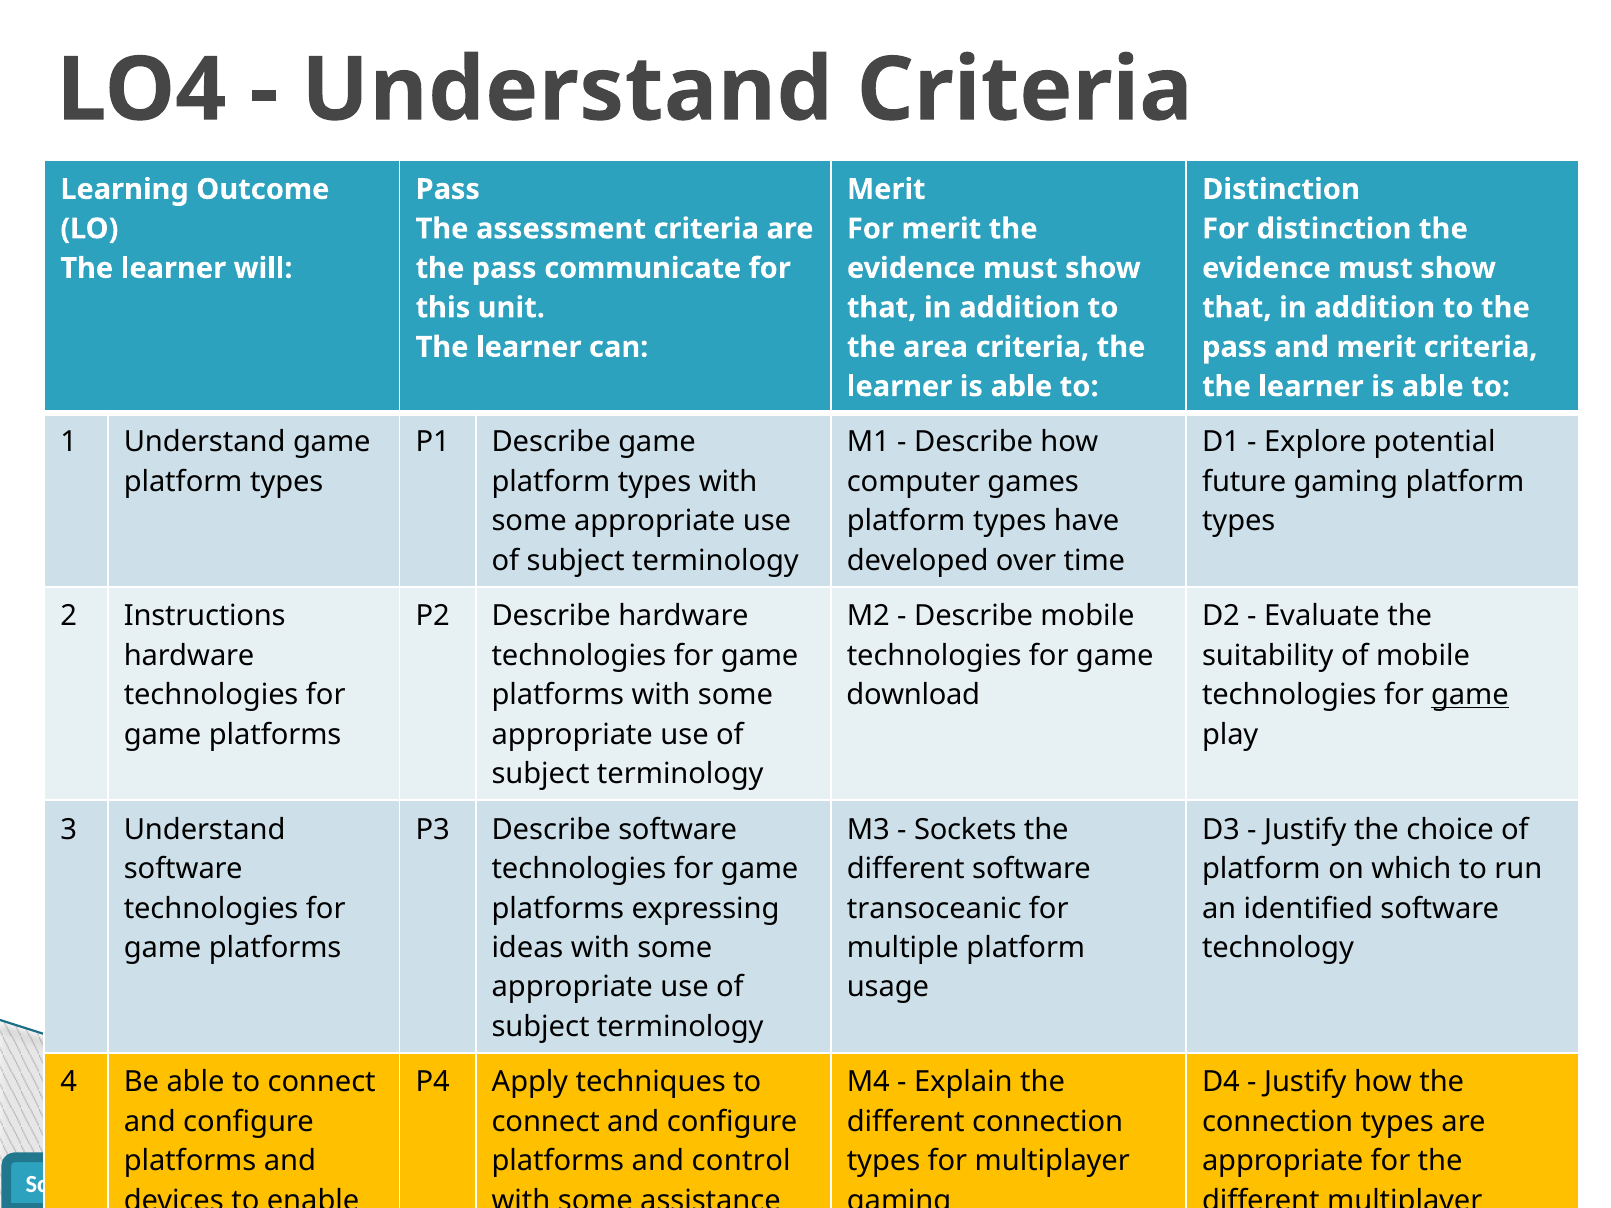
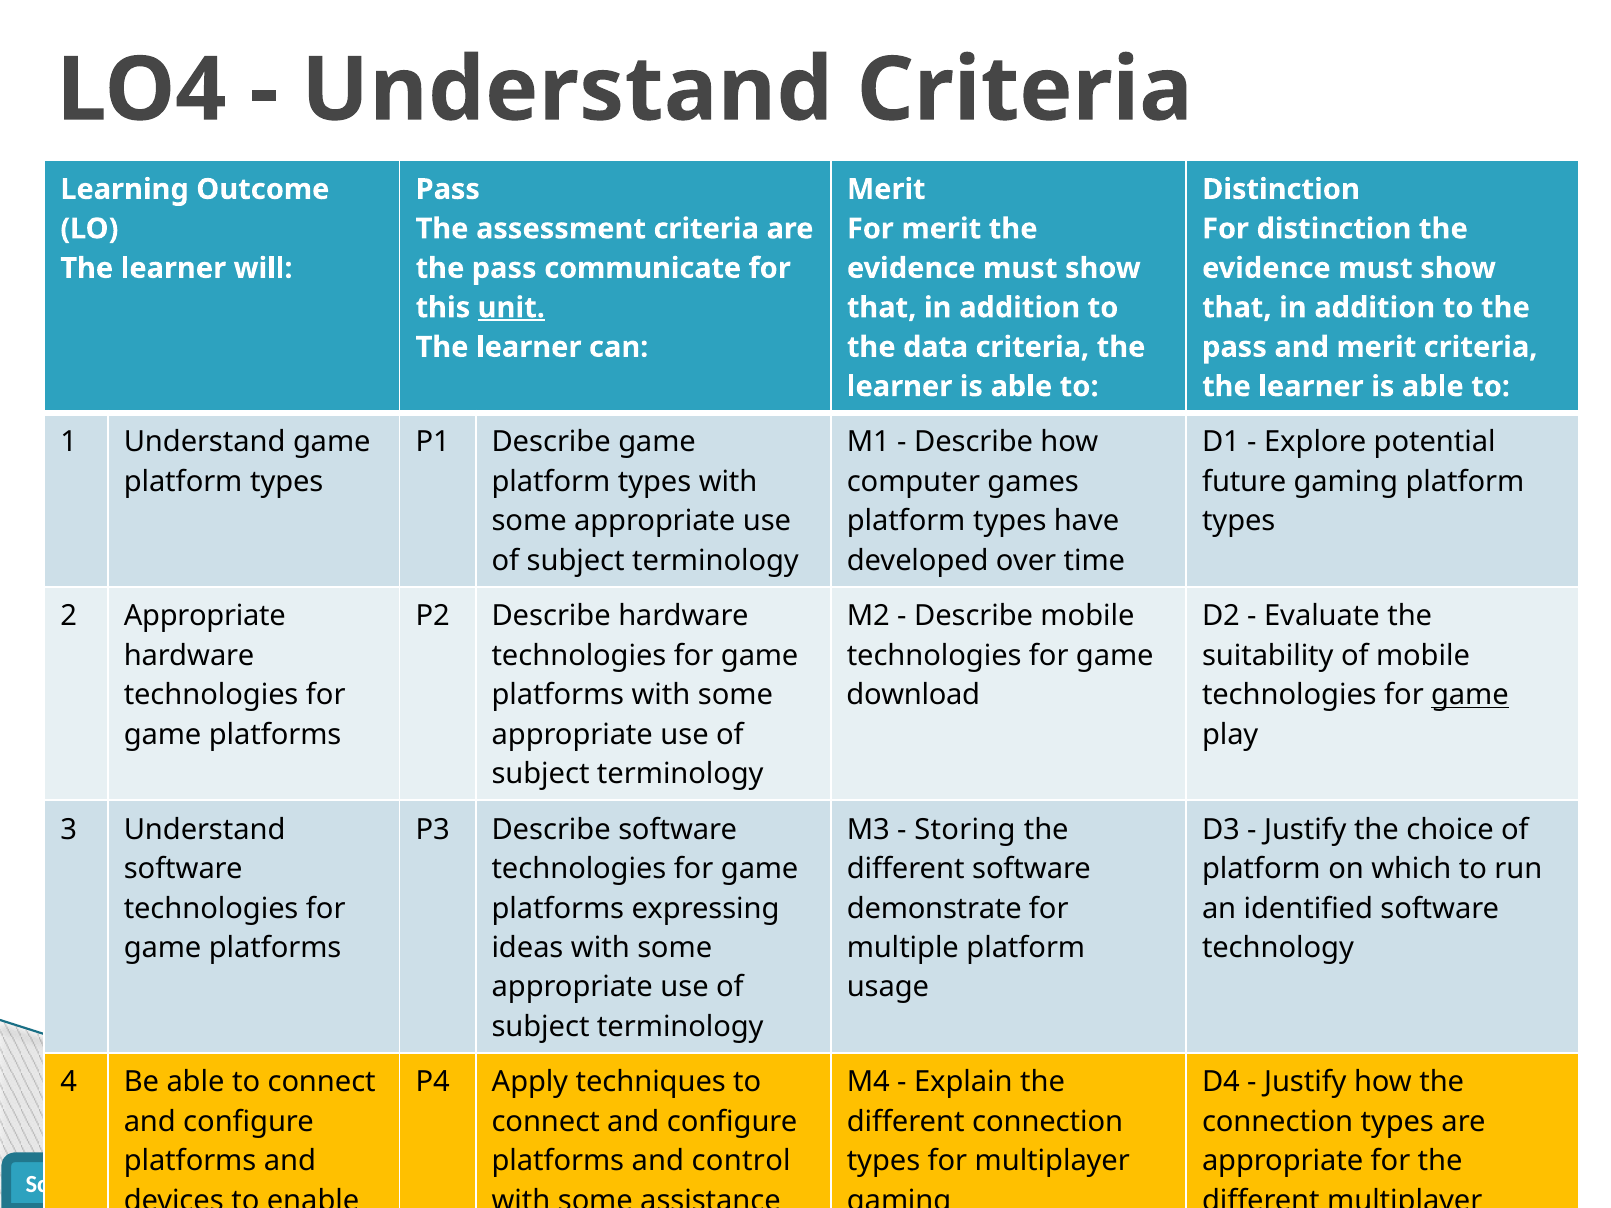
unit underline: none -> present
area: area -> data
2 Instructions: Instructions -> Appropriate
Sockets: Sockets -> Storing
transoceanic: transoceanic -> demonstrate
